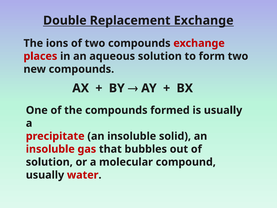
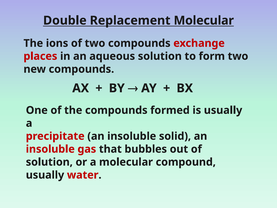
Replacement Exchange: Exchange -> Molecular
